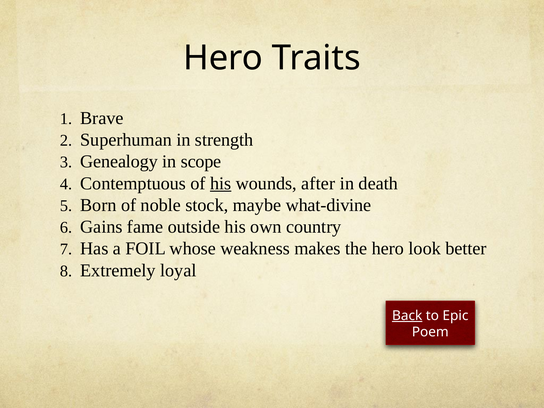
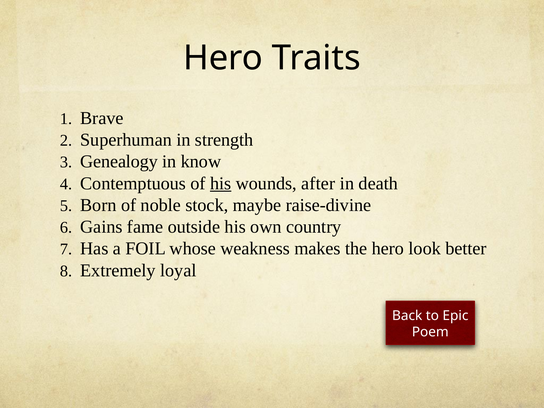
scope: scope -> know
what-divine: what-divine -> raise-divine
Back underline: present -> none
